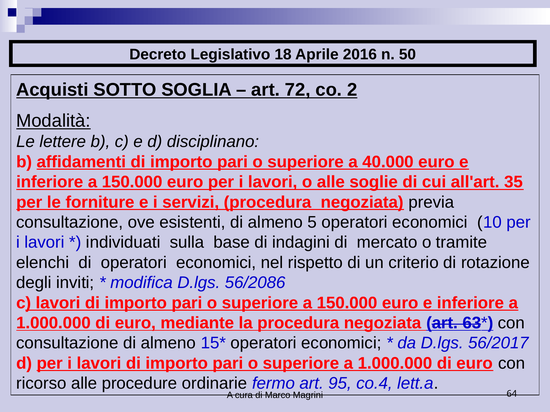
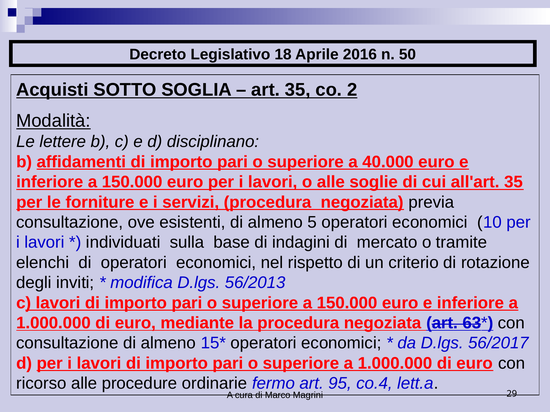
art 72: 72 -> 35
56/2086: 56/2086 -> 56/2013
64: 64 -> 29
